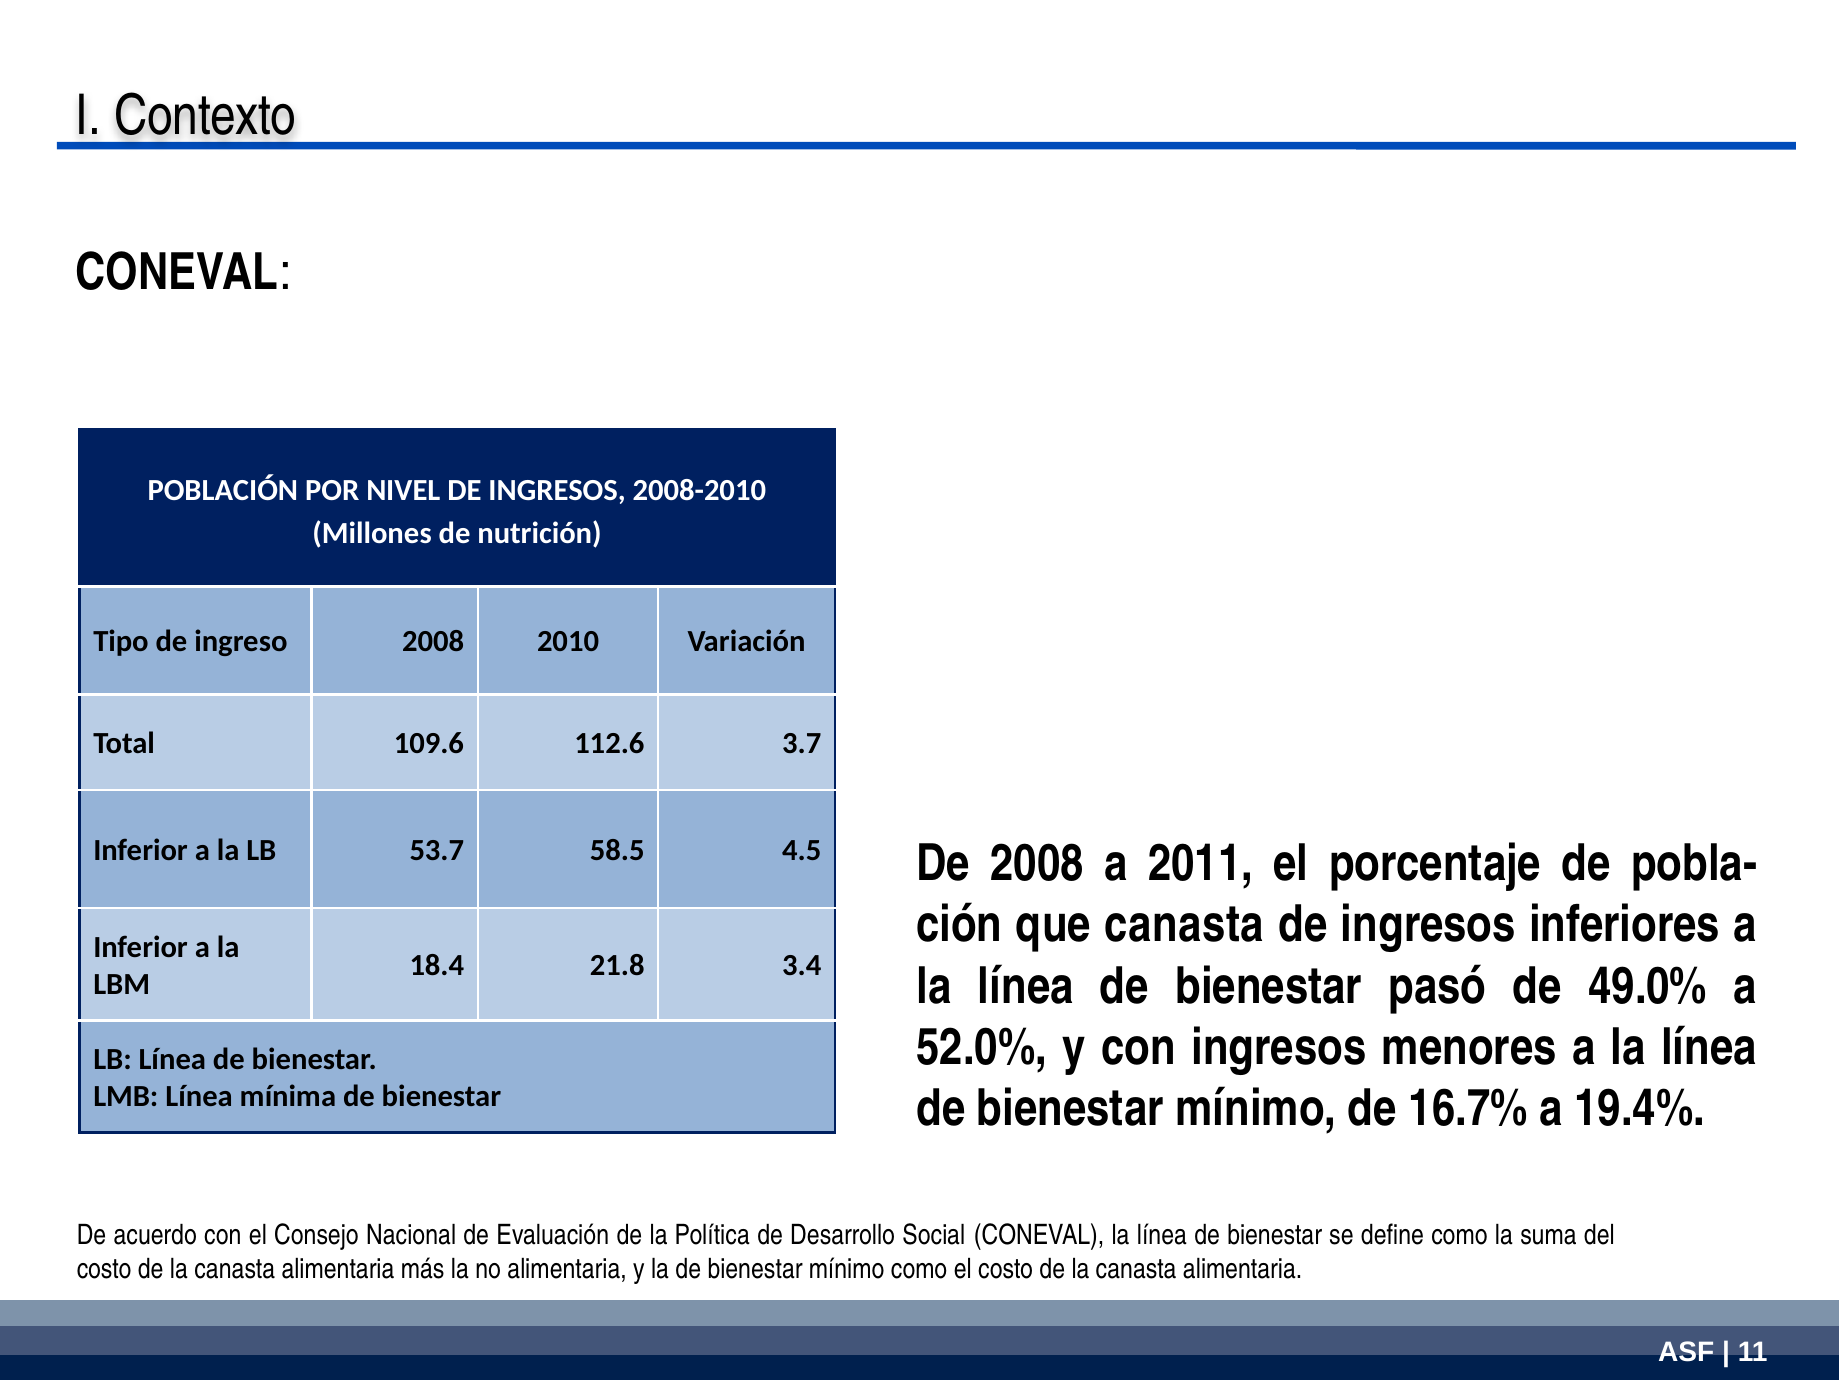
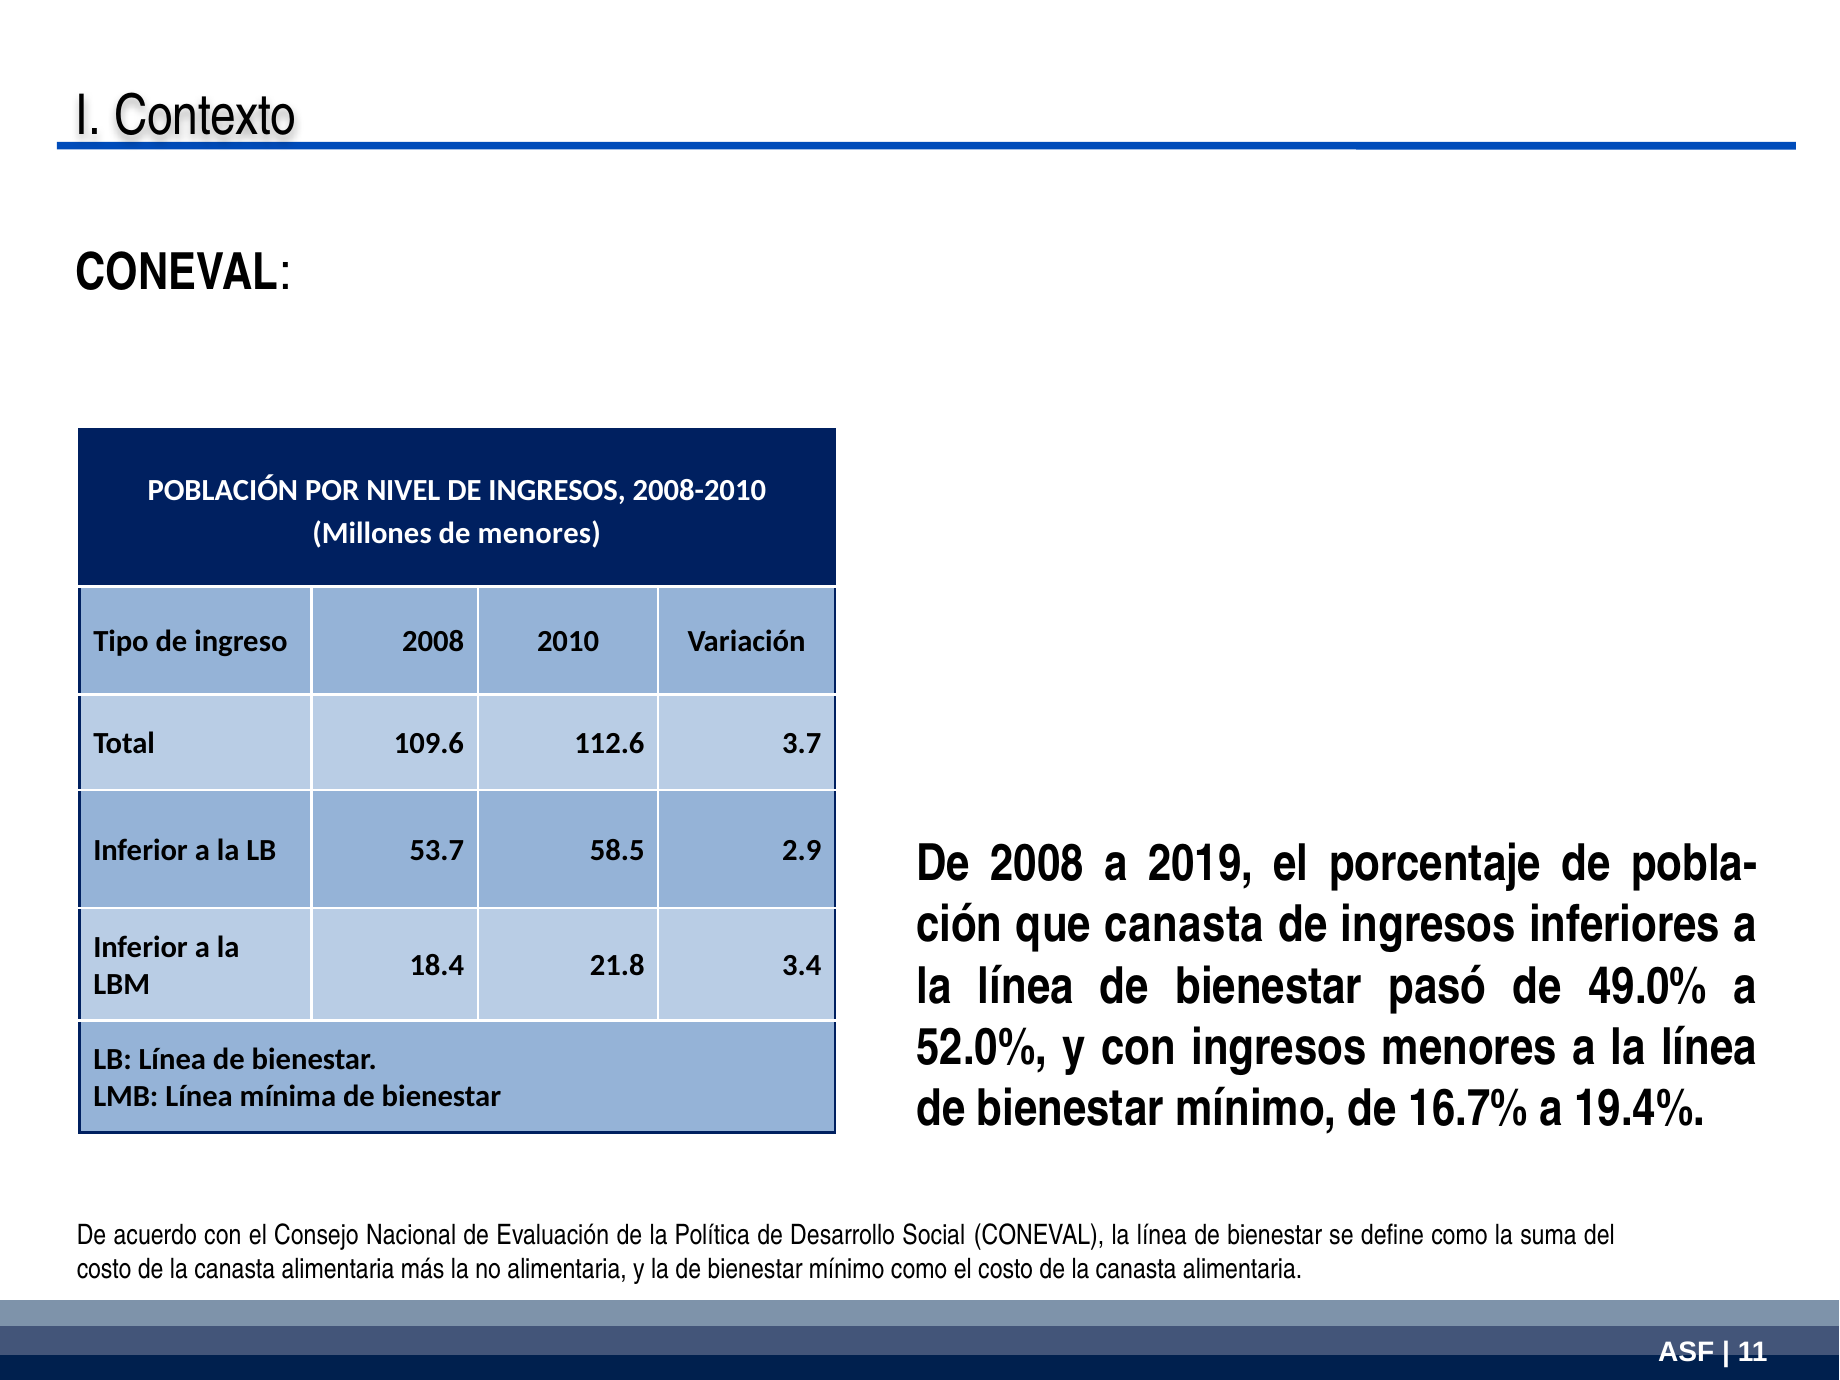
de nutrición: nutrición -> menores
4.5: 4.5 -> 2.9
2011: 2011 -> 2019
